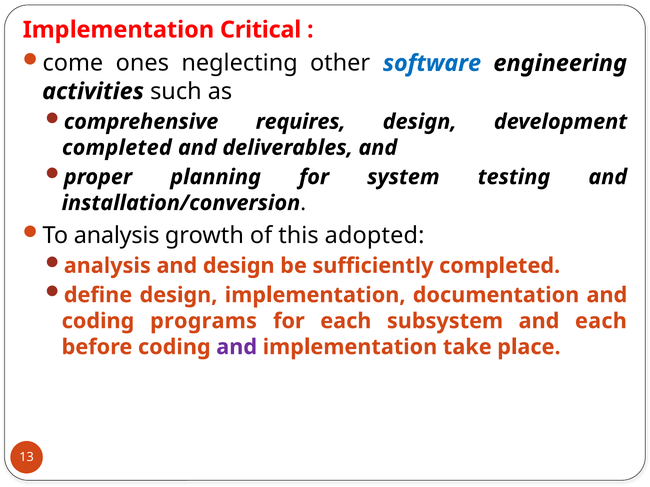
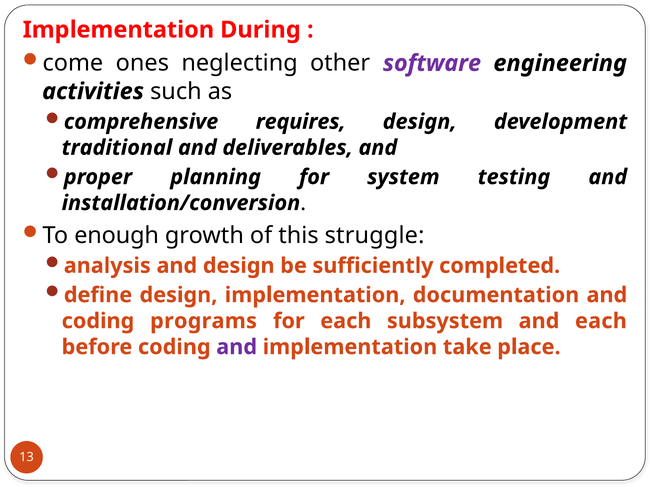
Critical: Critical -> During
software colour: blue -> purple
completed at (117, 148): completed -> traditional
To analysis: analysis -> enough
adopted: adopted -> struggle
